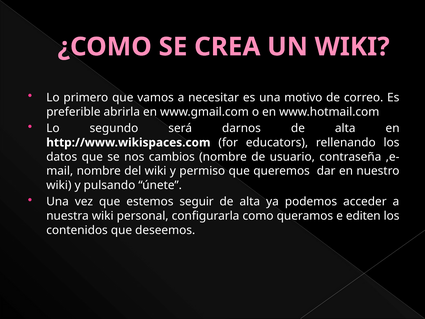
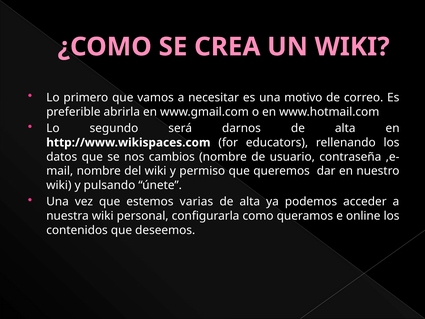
seguir: seguir -> varias
editen: editen -> online
